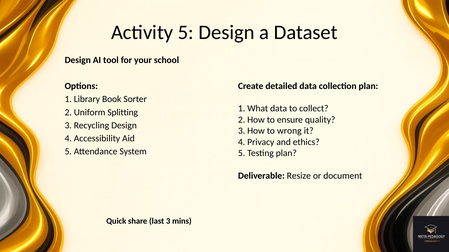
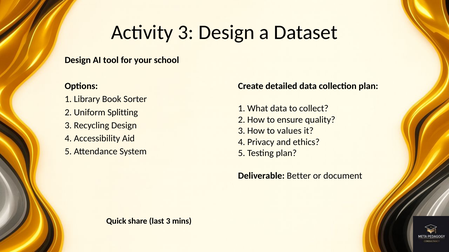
Activity 5: 5 -> 3
wrong: wrong -> values
Resize: Resize -> Better
